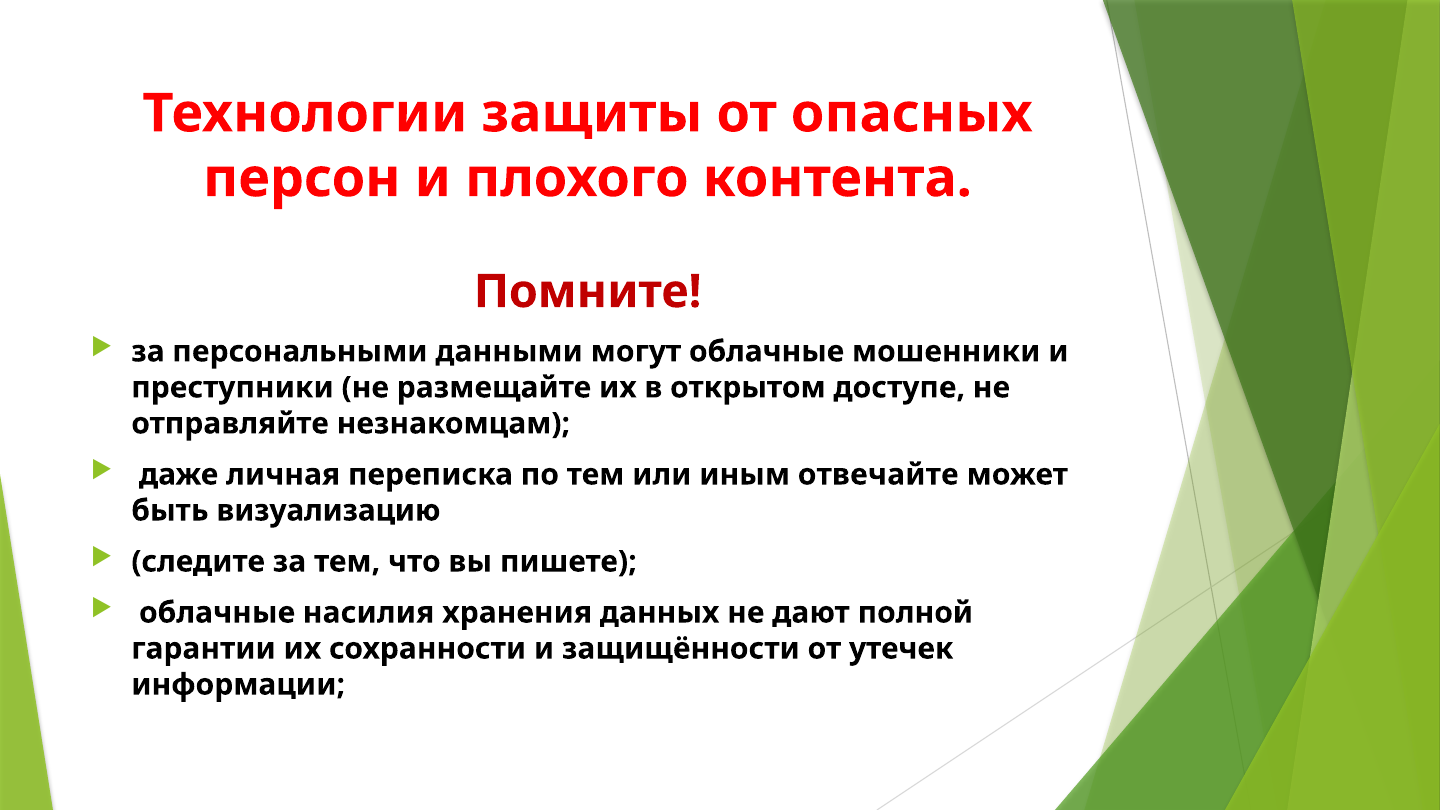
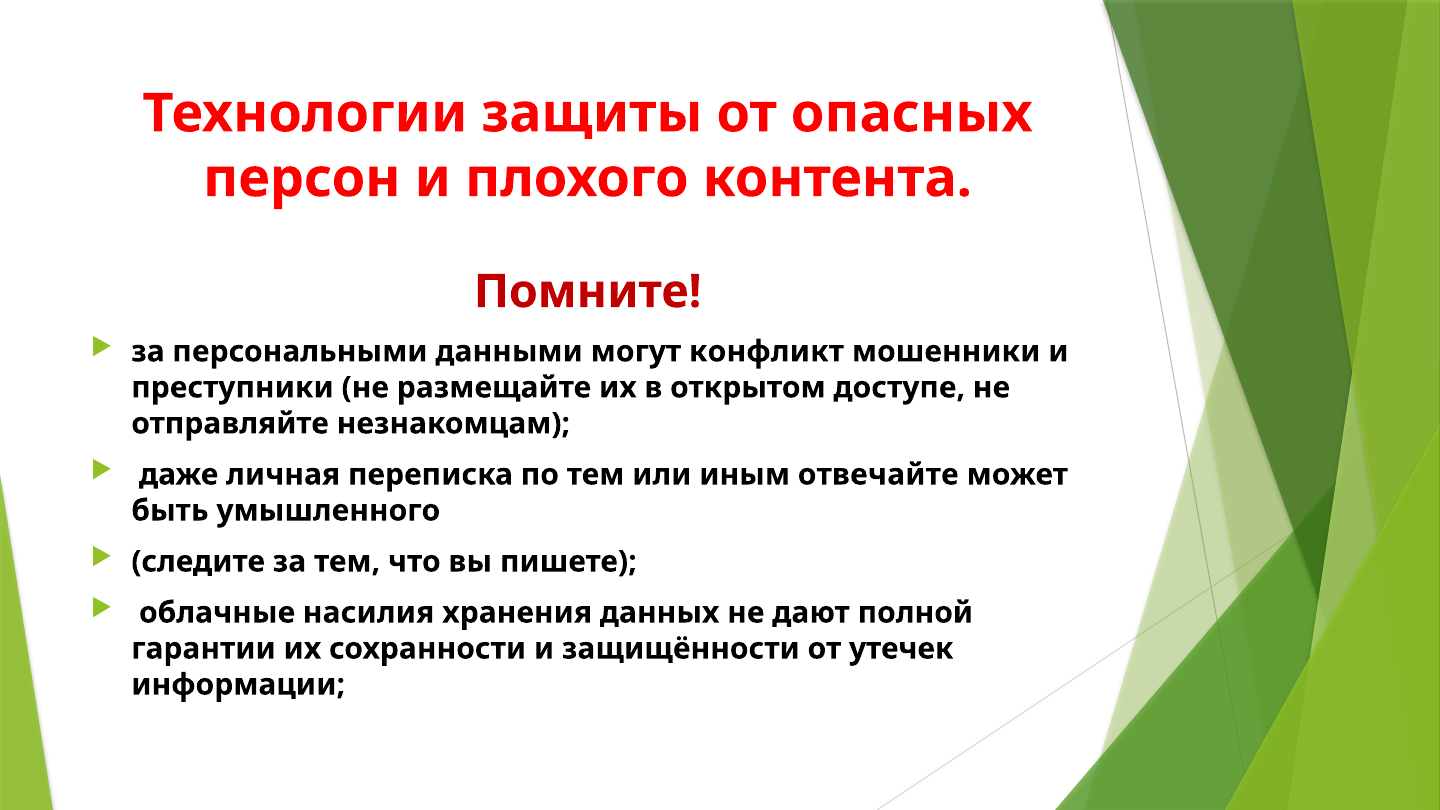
могут облачные: облачные -> конфликт
визуализацию: визуализацию -> умышленного
